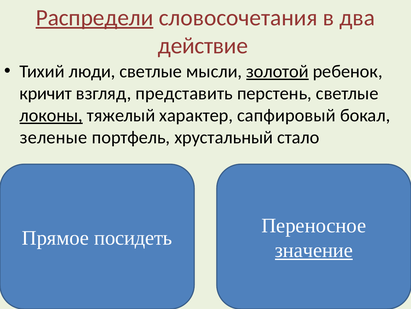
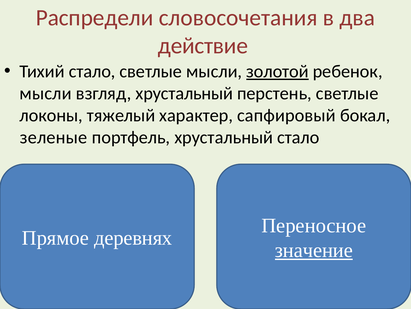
Распредели underline: present -> none
Тихий люди: люди -> стало
кричит at (46, 93): кричит -> мысли
взгляд представить: представить -> хрустальный
локоны underline: present -> none
посидеть: посидеть -> деревнях
